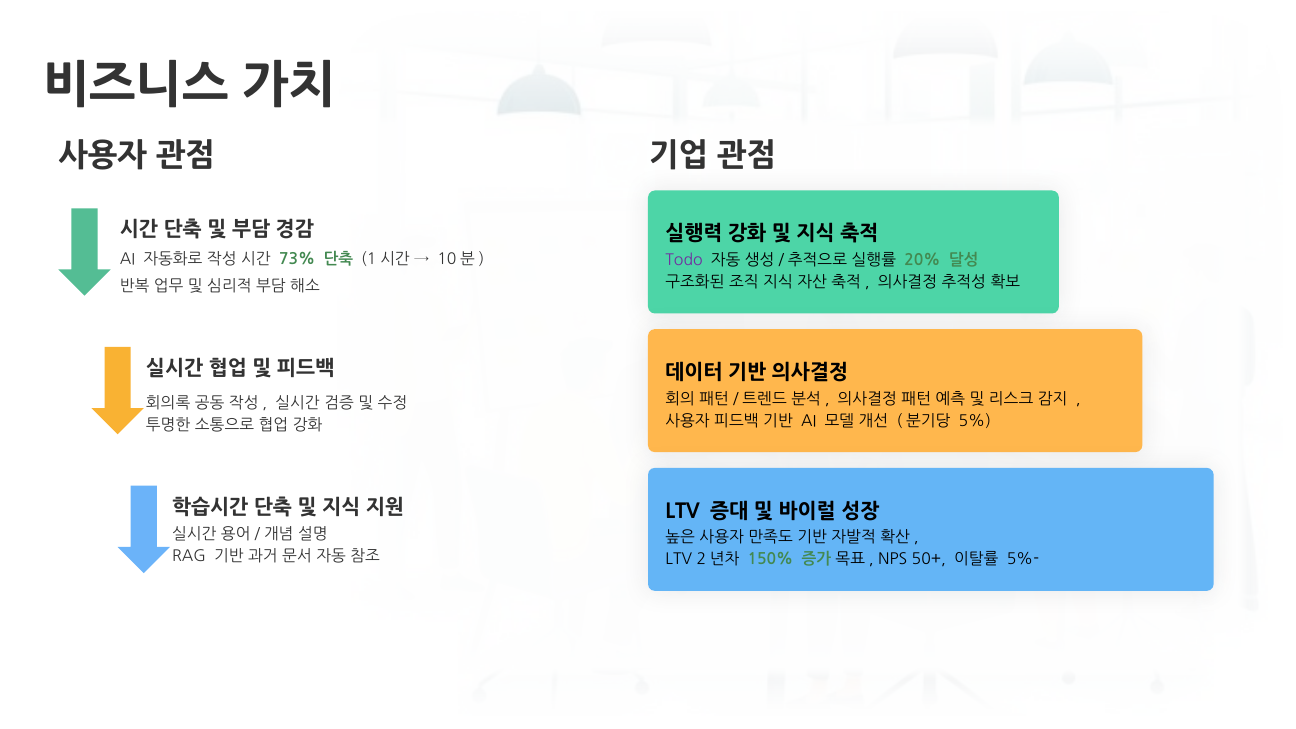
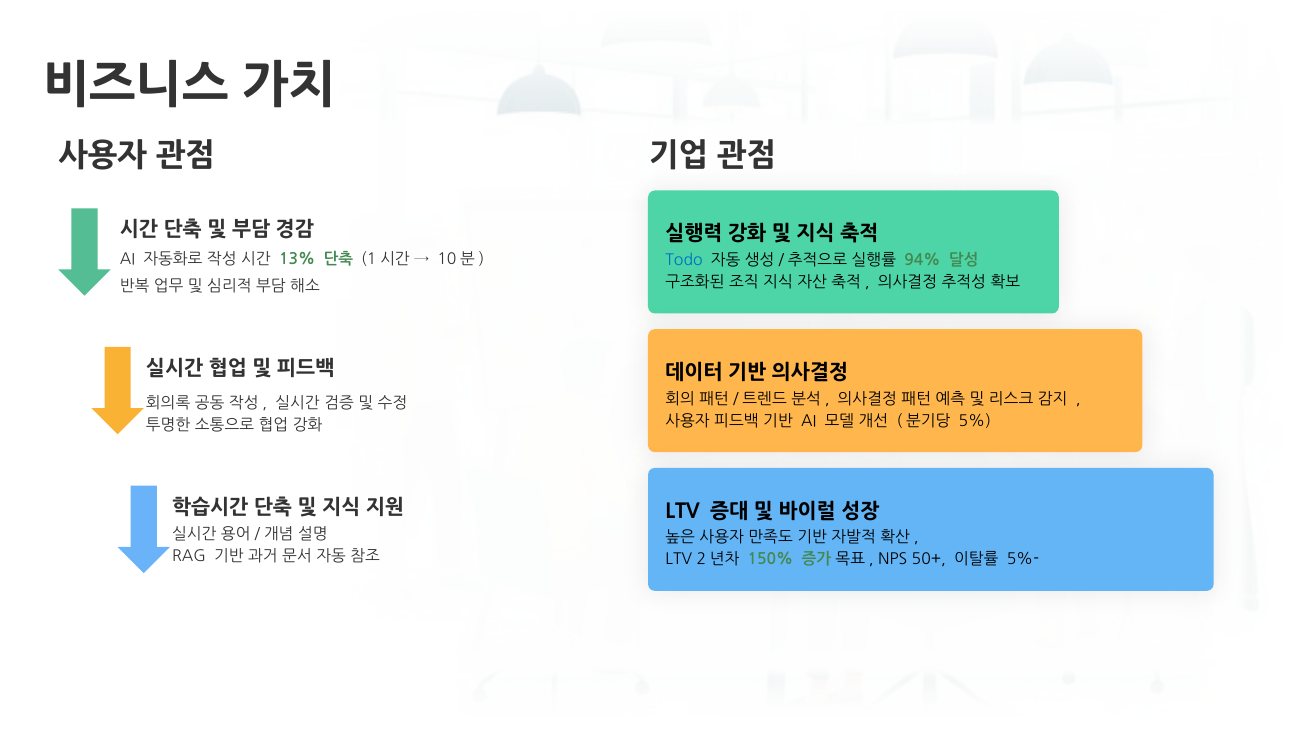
73%: 73% -> 13%
Todo colour: purple -> blue
20%: 20% -> 94%
